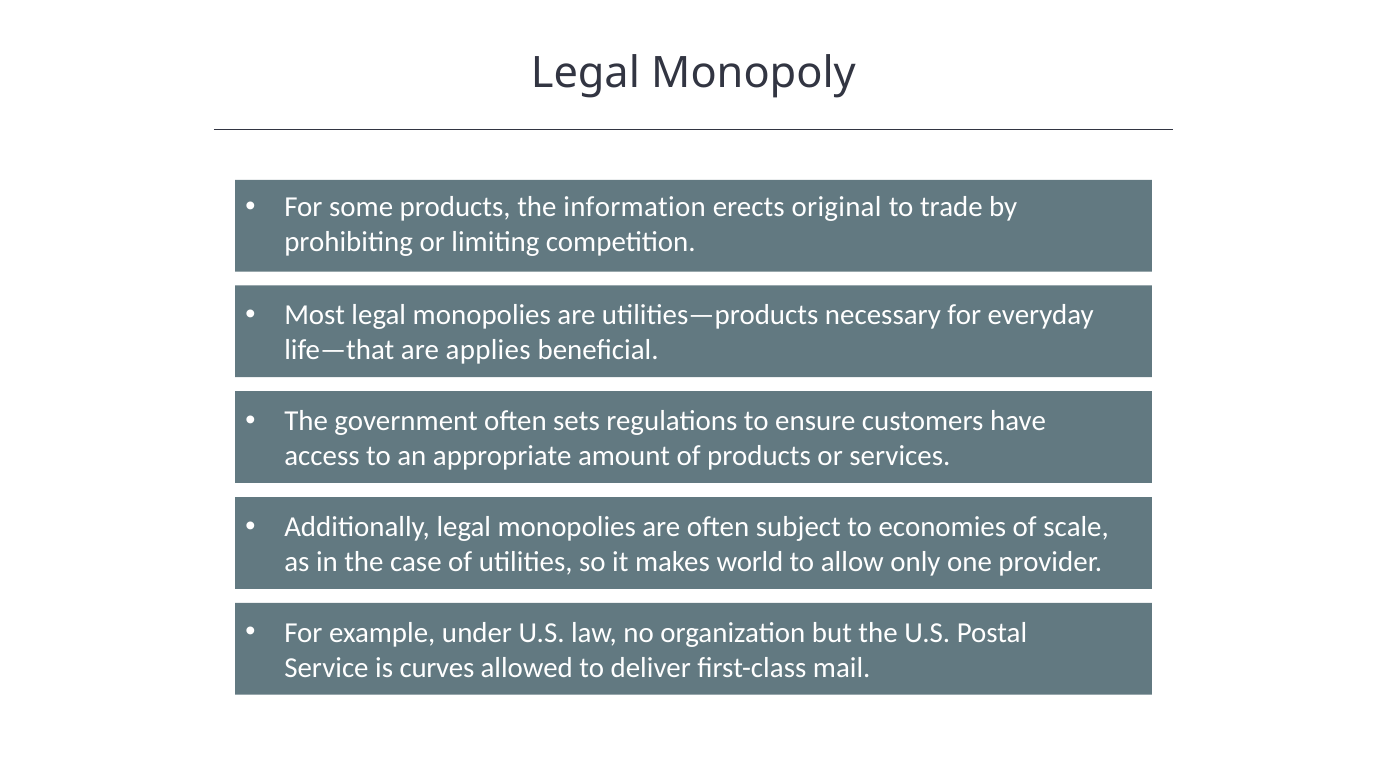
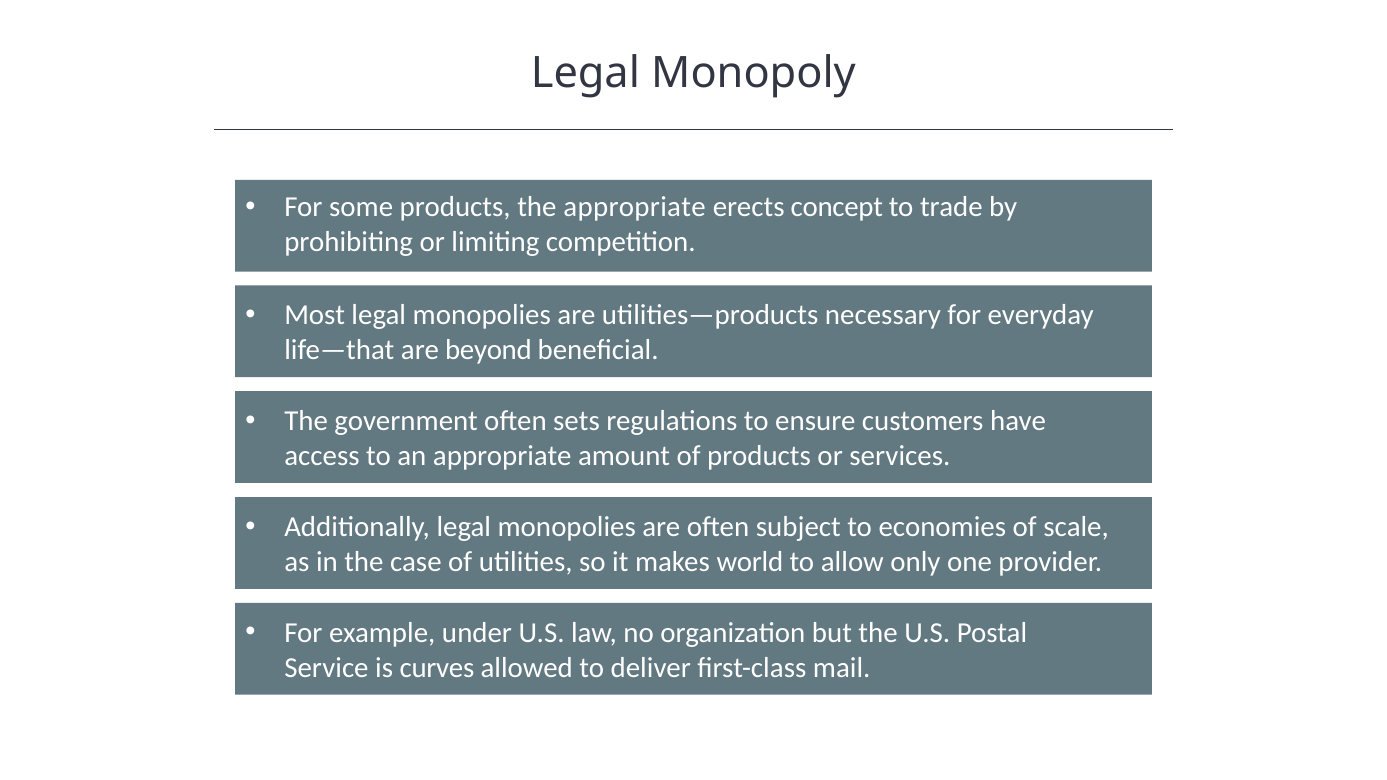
the information: information -> appropriate
original: original -> concept
applies: applies -> beyond
